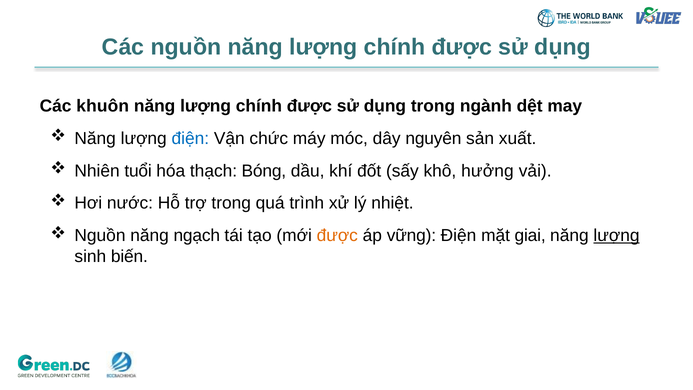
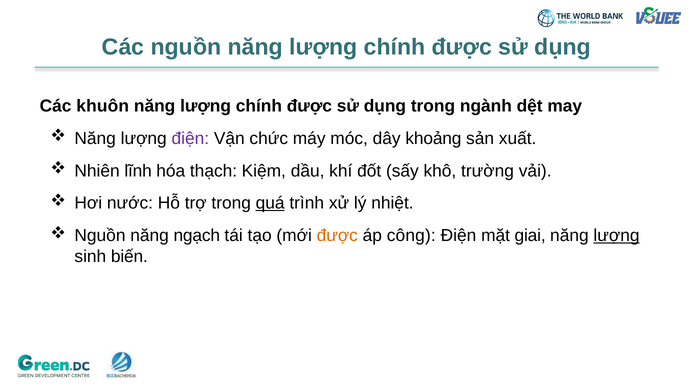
điện at (190, 138) colour: blue -> purple
nguyên: nguyên -> khoảng
tuổi: tuổi -> lĩnh
Bóng: Bóng -> Kiệm
hưởng: hưởng -> trường
quá underline: none -> present
vững: vững -> công
